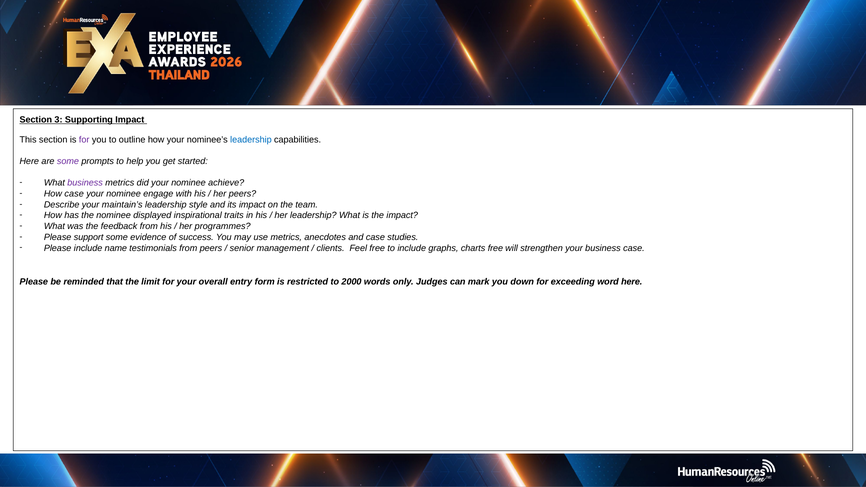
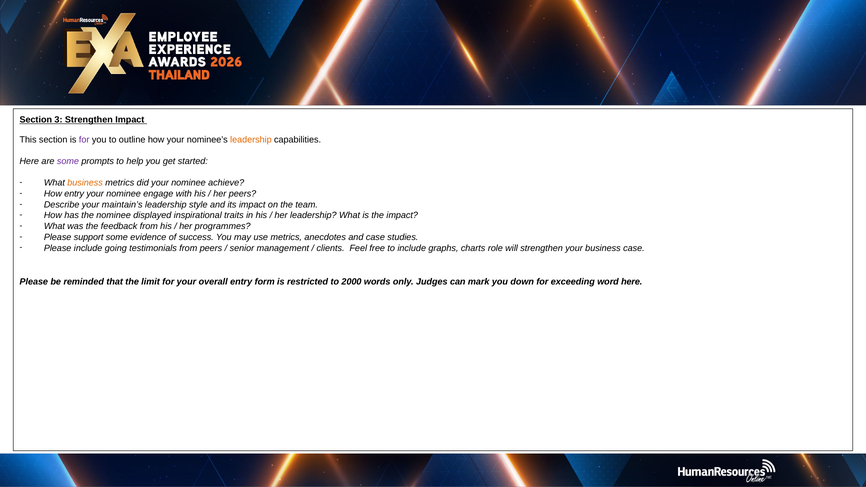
3 Supporting: Supporting -> Strengthen
leadership at (251, 140) colour: blue -> orange
business at (85, 183) colour: purple -> orange
How case: case -> entry
name: name -> going
charts free: free -> role
